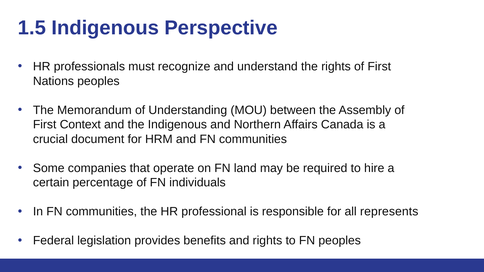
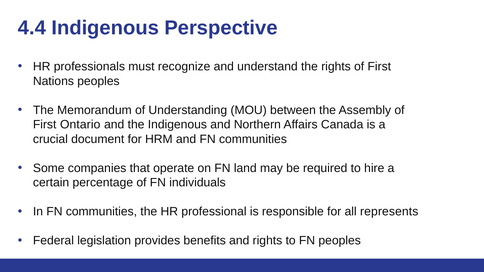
1.5: 1.5 -> 4.4
Context: Context -> Ontario
